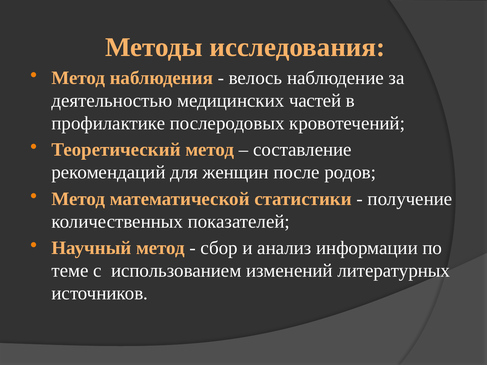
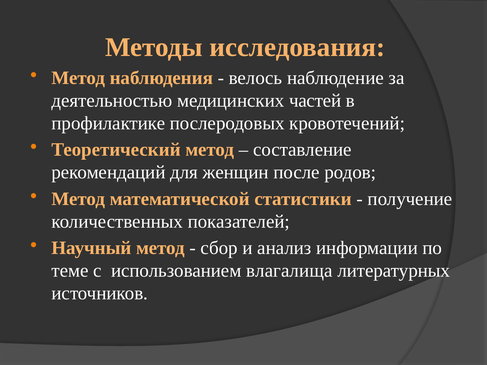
изменений: изменений -> влагалища
